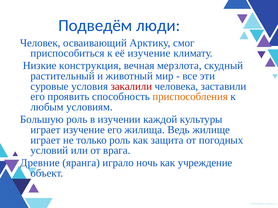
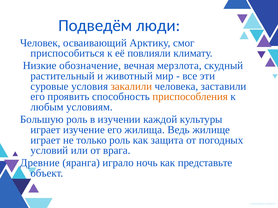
её изучение: изучение -> повлияли
конструкция: конструкция -> обозначение
закалили colour: red -> orange
учреждение: учреждение -> представьте
